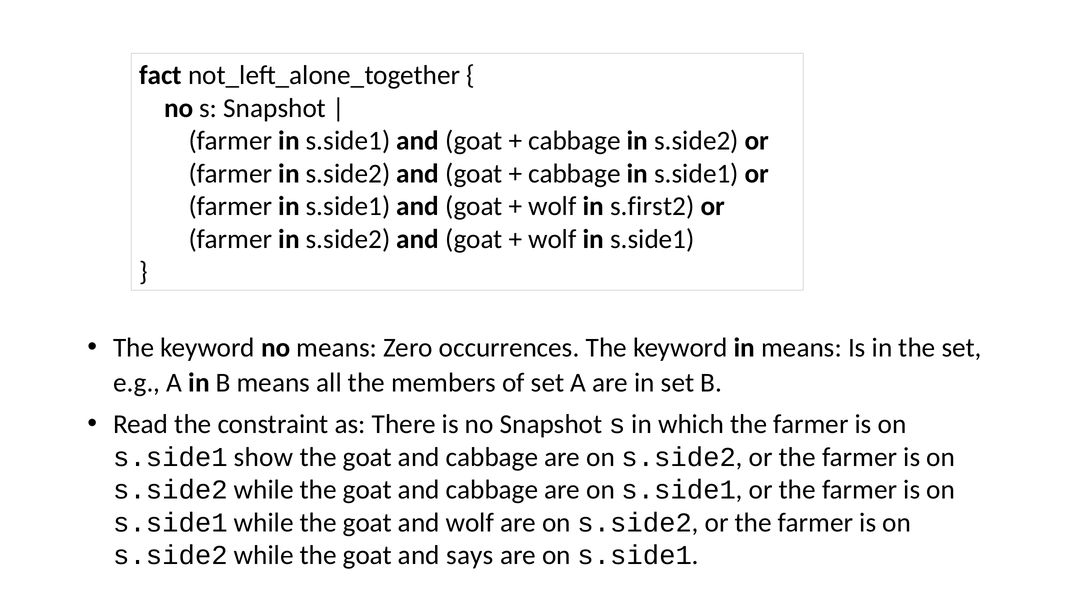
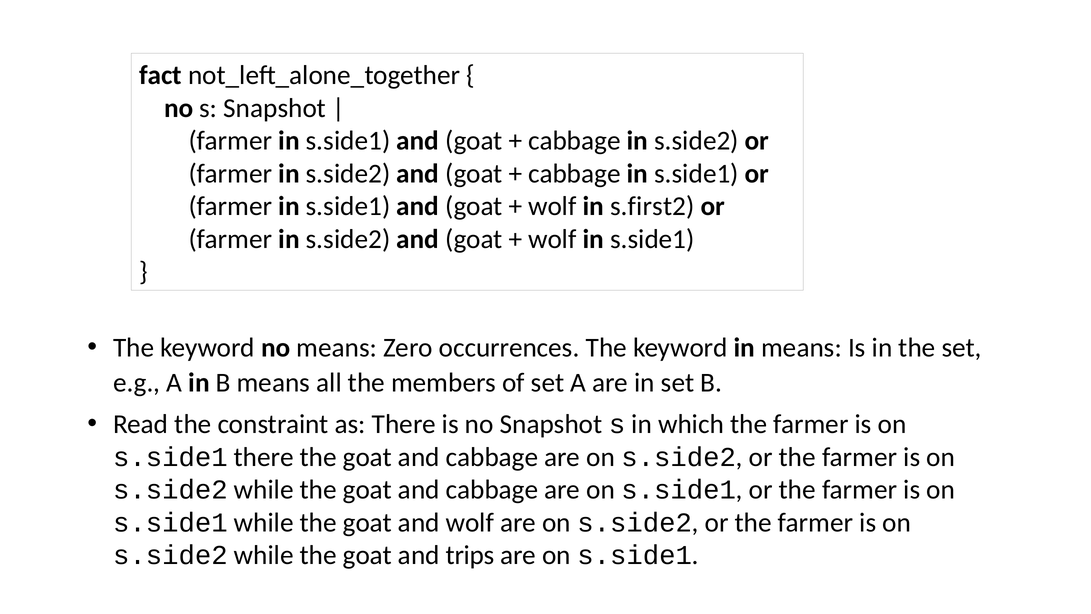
s.side1 show: show -> there
says: says -> trips
